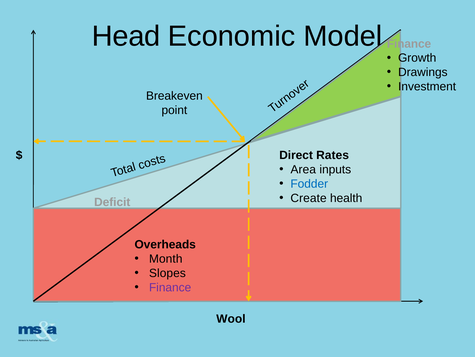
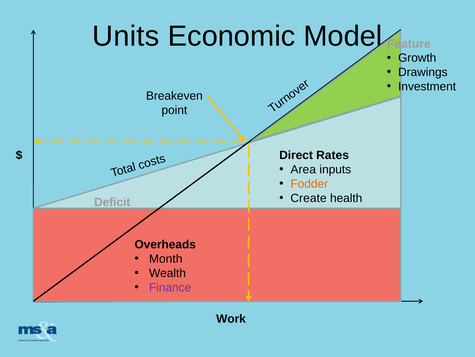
Head: Head -> Units
Finance at (409, 44): Finance -> Feature
Fodder colour: blue -> orange
Slopes: Slopes -> Wealth
Wool: Wool -> Work
